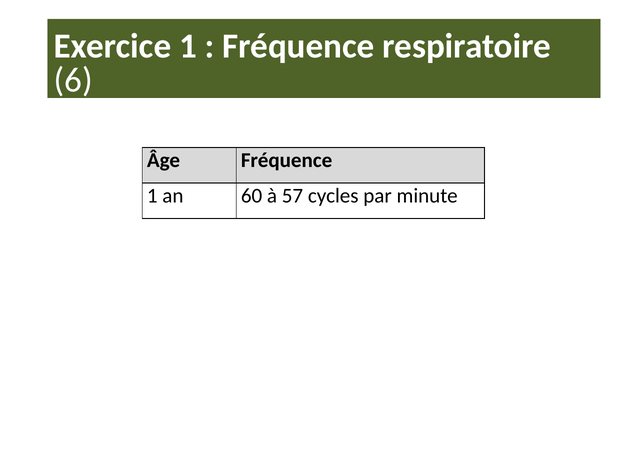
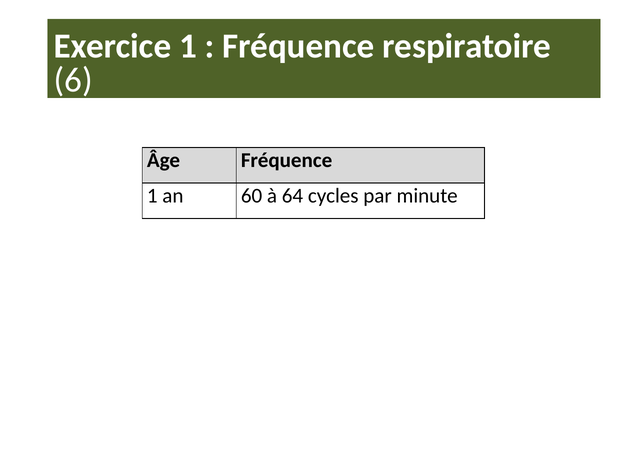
57: 57 -> 64
